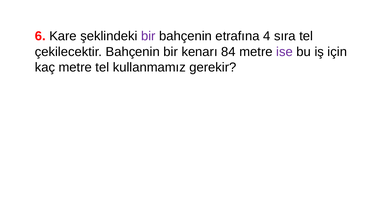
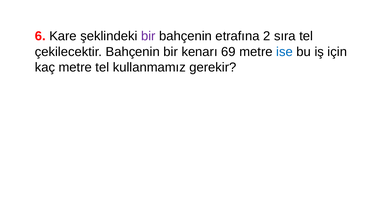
4: 4 -> 2
84: 84 -> 69
ise colour: purple -> blue
